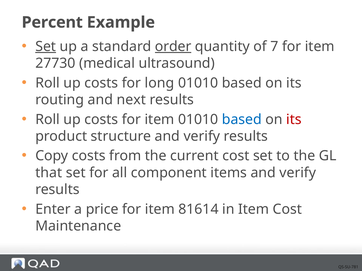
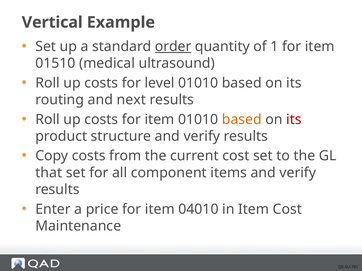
Percent: Percent -> Vertical
Set at (46, 47) underline: present -> none
7: 7 -> 1
27730: 27730 -> 01510
long: long -> level
based at (242, 120) colour: blue -> orange
81614: 81614 -> 04010
